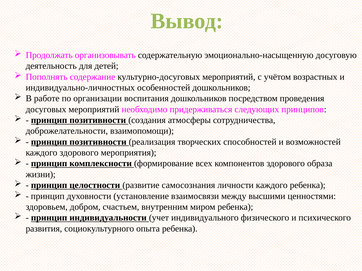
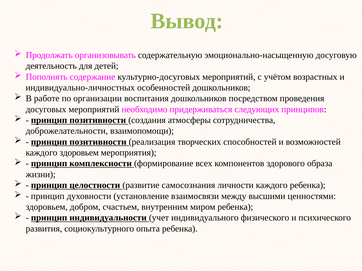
каждого здорового: здорового -> здоровьем
